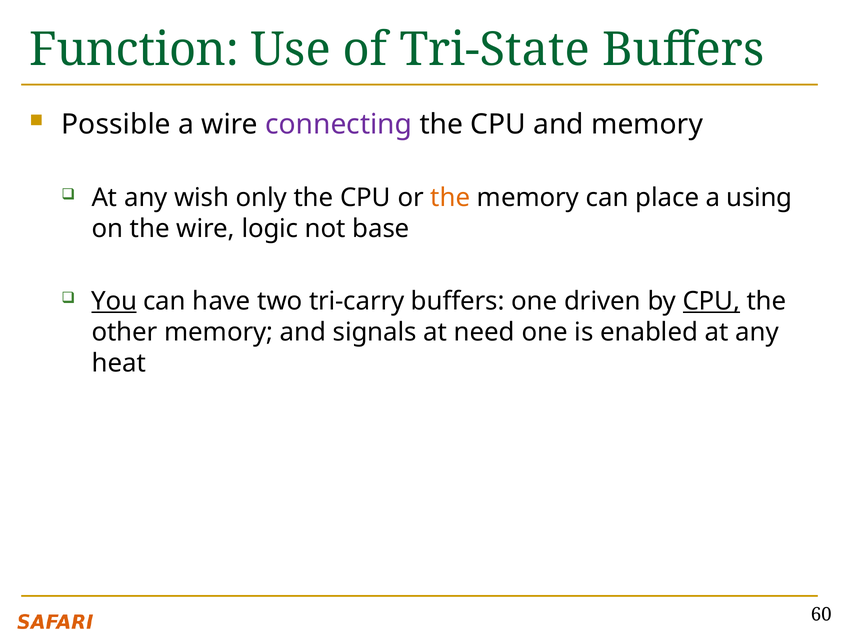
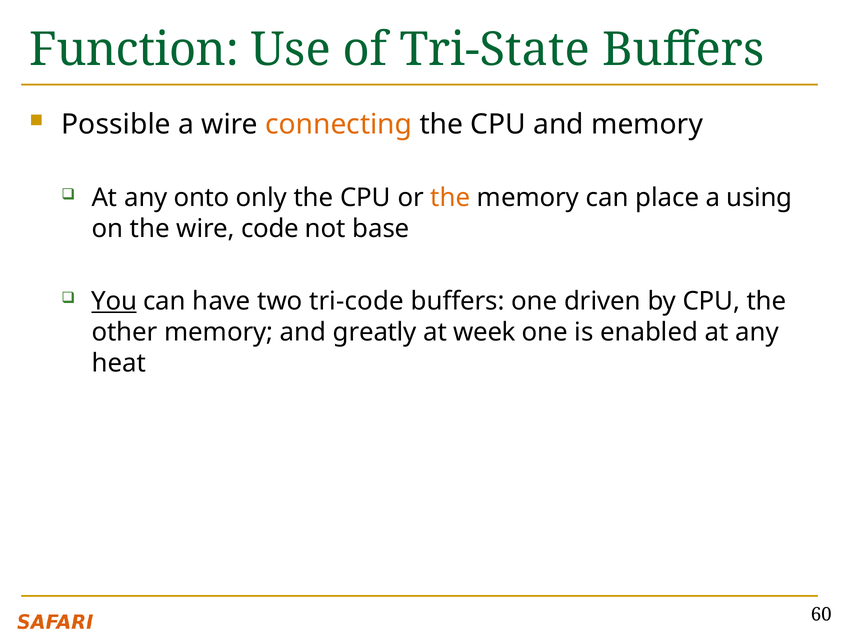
connecting colour: purple -> orange
wish: wish -> onto
logic: logic -> code
tri-carry: tri-carry -> tri-code
CPU at (711, 301) underline: present -> none
signals: signals -> greatly
need: need -> week
